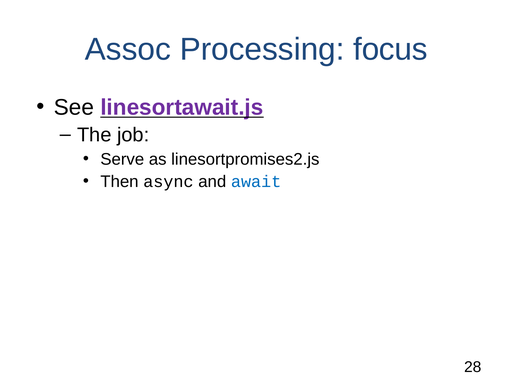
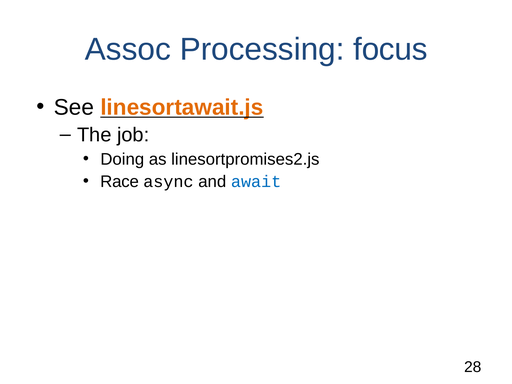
linesortawait.js colour: purple -> orange
Serve: Serve -> Doing
Then: Then -> Race
